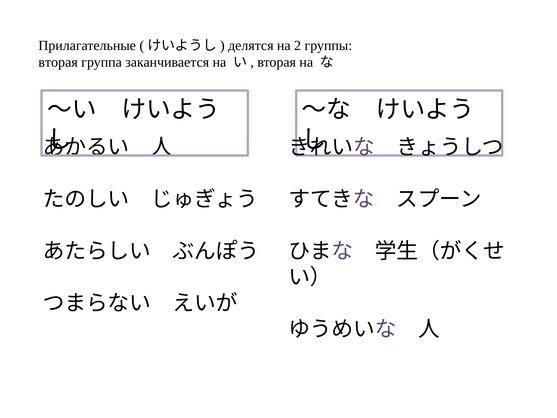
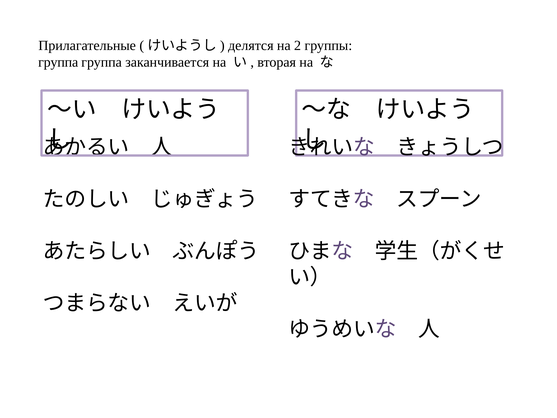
вторая at (58, 62): вторая -> группа
